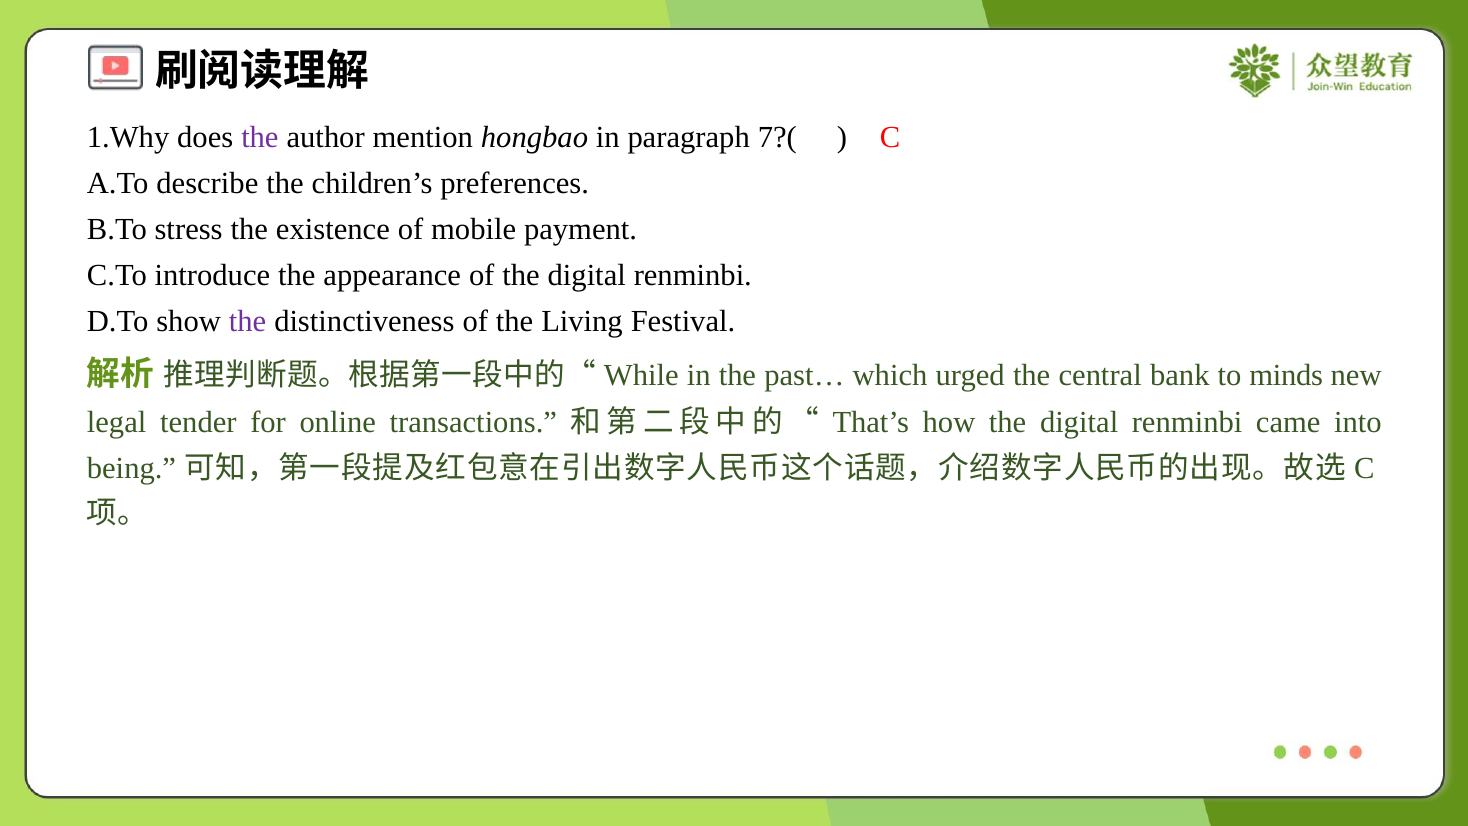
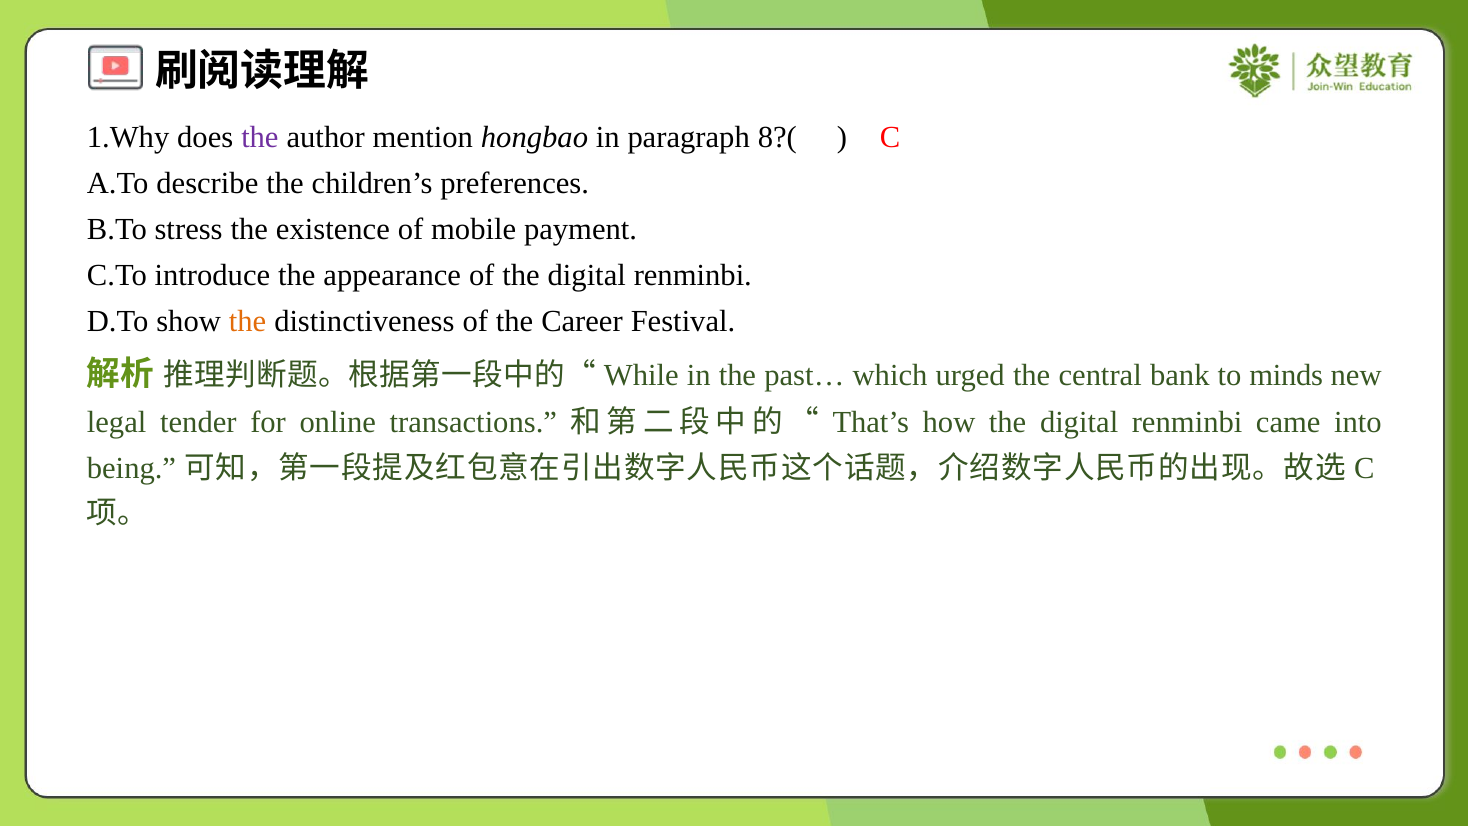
7?(: 7?( -> 8?(
the at (248, 321) colour: purple -> orange
Living: Living -> Career
